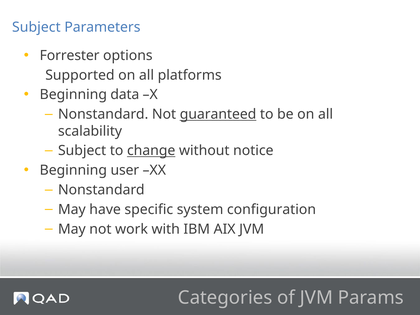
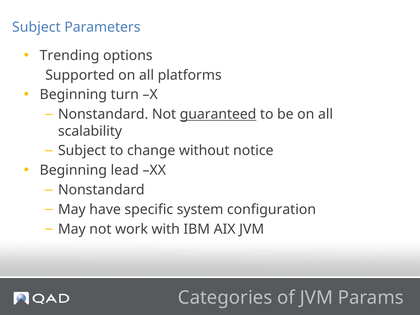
Forrester: Forrester -> Trending
data: data -> turn
change underline: present -> none
user: user -> lead
